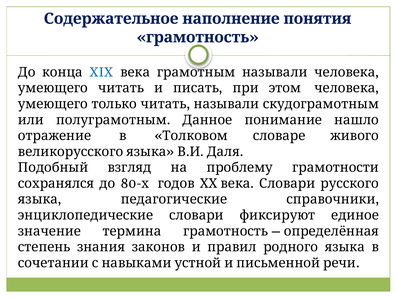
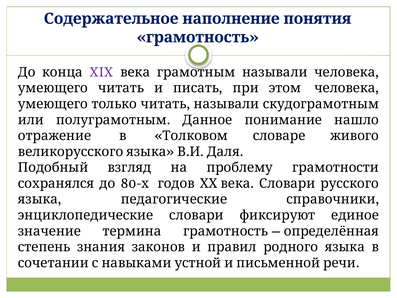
XIX colour: blue -> purple
